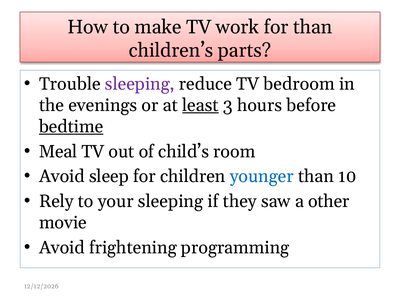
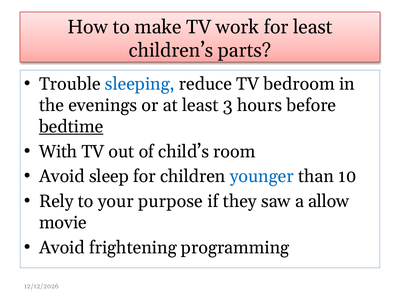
for than: than -> least
sleeping at (140, 84) colour: purple -> blue
least at (200, 105) underline: present -> none
Meal: Meal -> With
your sleeping: sleeping -> purpose
other: other -> allow
